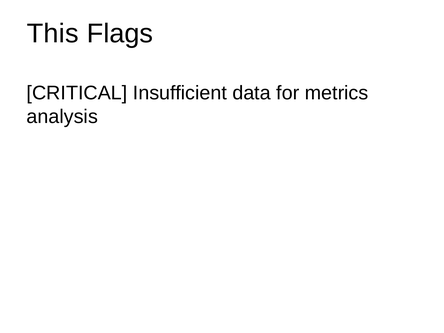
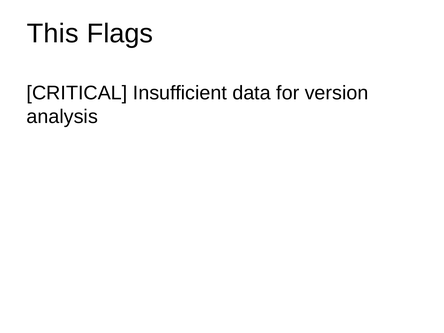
metrics: metrics -> version
